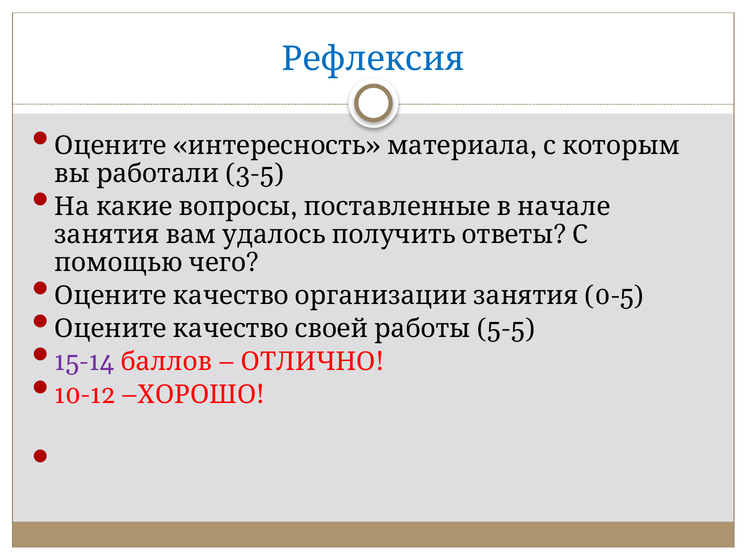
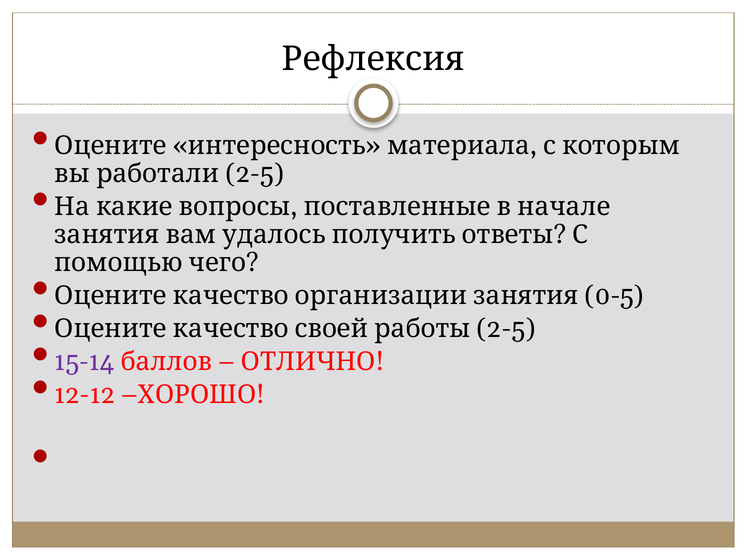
Рефлексия colour: blue -> black
3-5 at (255, 174): 3-5 -> 2-5
5-5 at (506, 329): 5-5 -> 2-5
10-12: 10-12 -> 12-12
